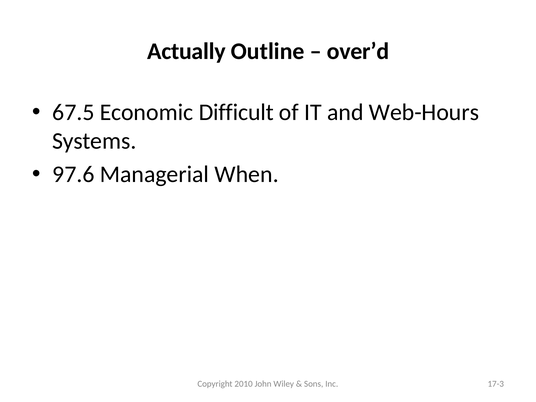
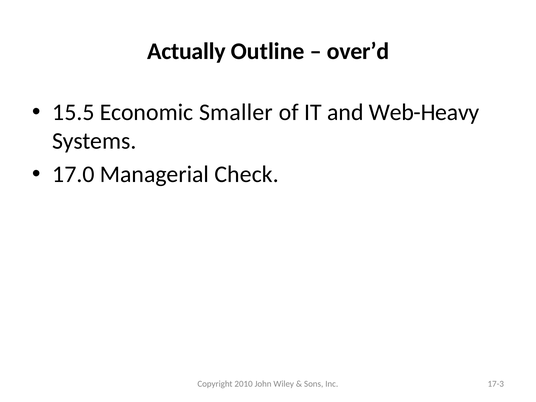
67.5: 67.5 -> 15.5
Difficult: Difficult -> Smaller
Web-Hours: Web-Hours -> Web-Heavy
97.6: 97.6 -> 17.0
When: When -> Check
